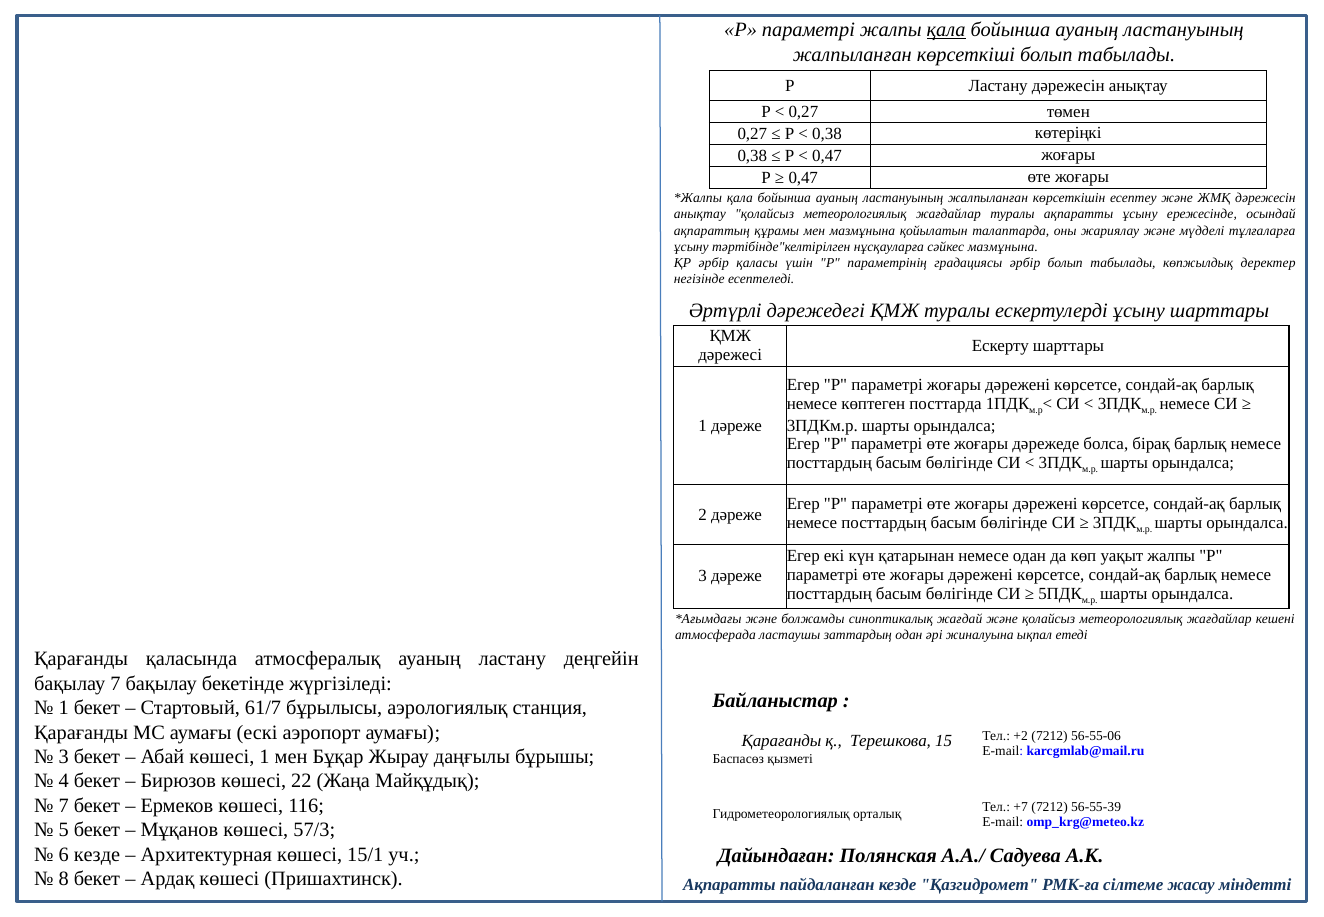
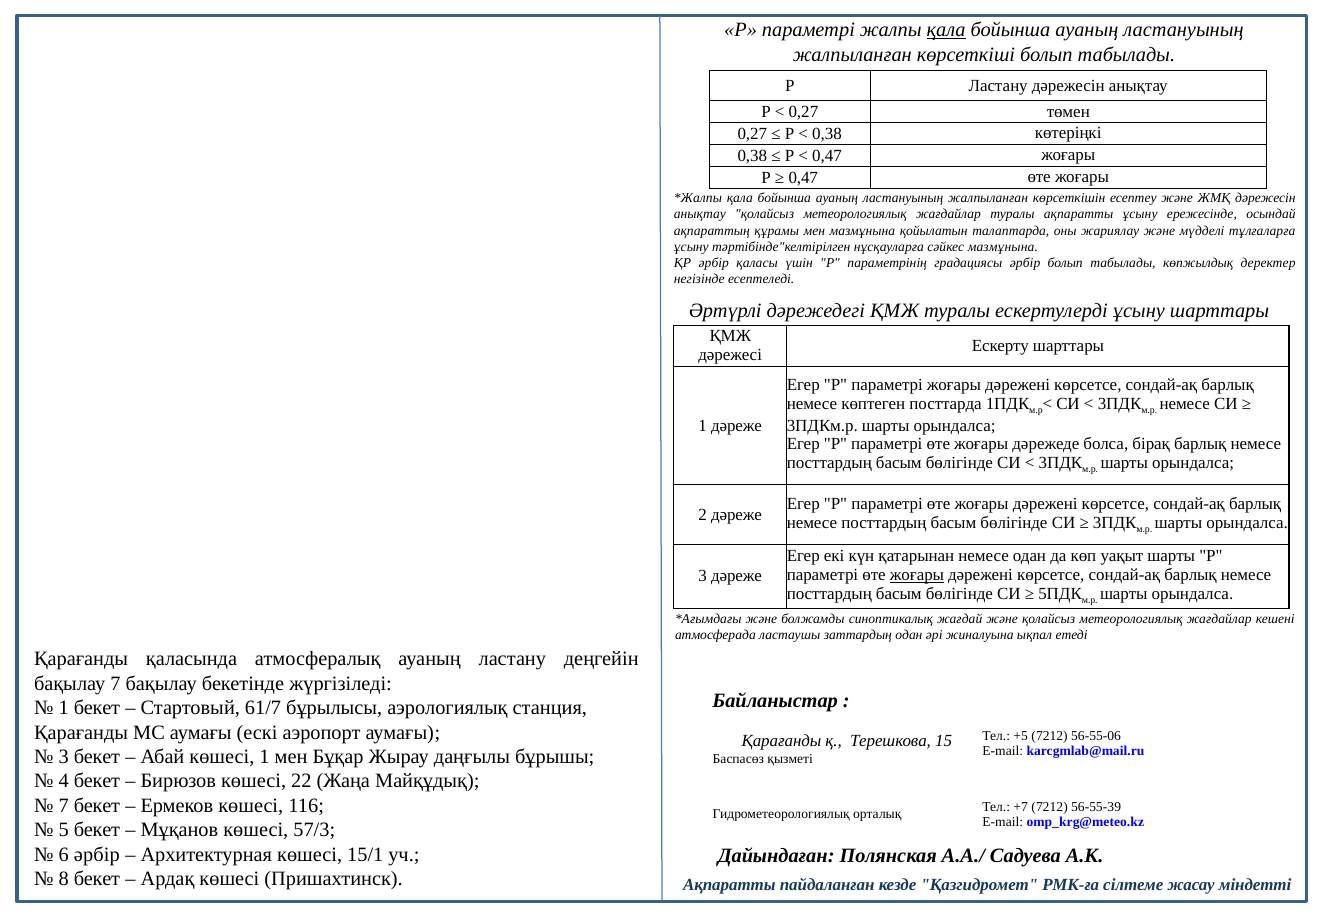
уақыт жалпы: жалпы -> шарты
жоғары at (917, 575) underline: none -> present
+2: +2 -> +5
6 кезде: кезде -> әрбір
